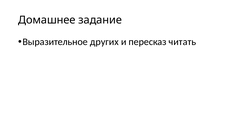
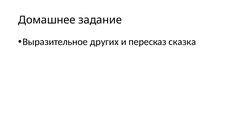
читать: читать -> сказка
